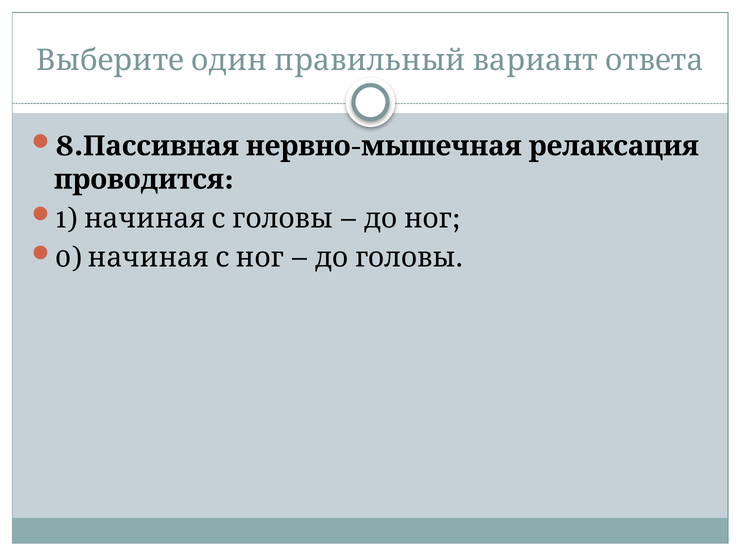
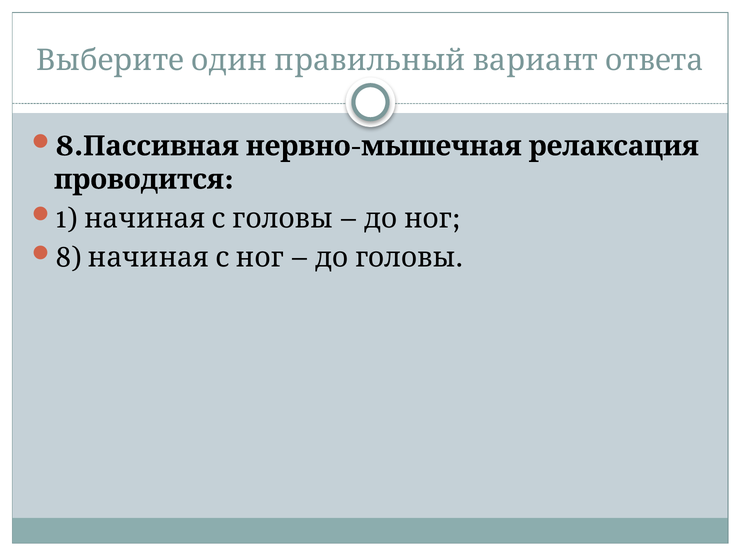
0 at (68, 257): 0 -> 8
